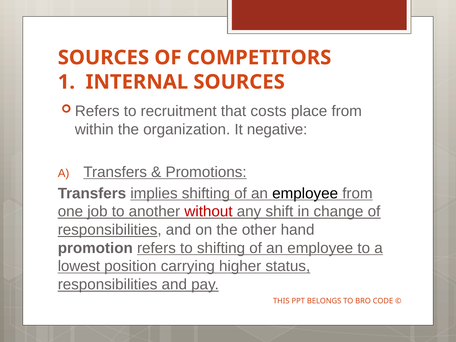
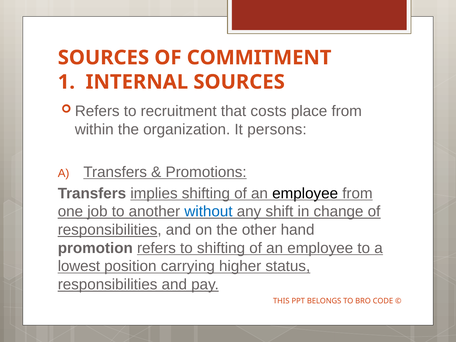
COMPETITORS: COMPETITORS -> COMMITMENT
negative: negative -> persons
without colour: red -> blue
